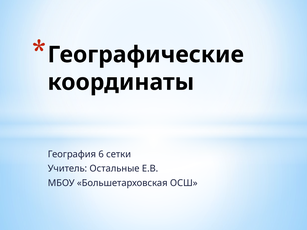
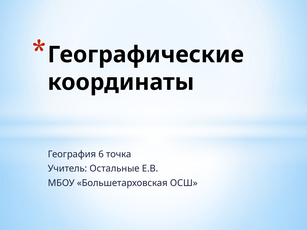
сетки: сетки -> точка
